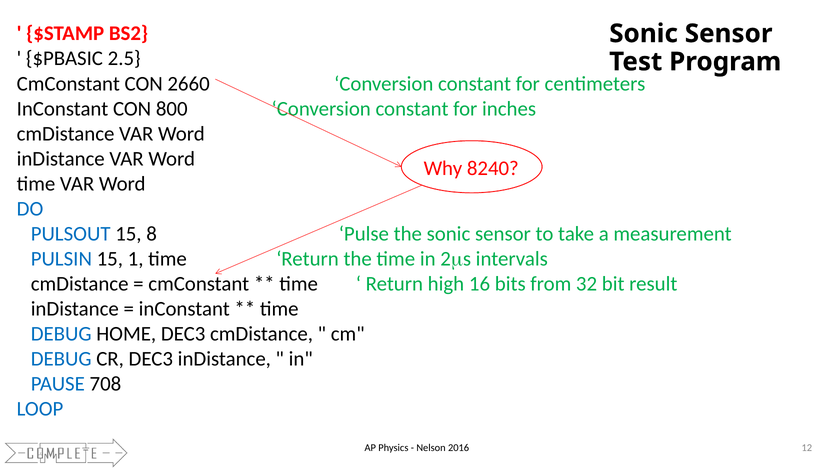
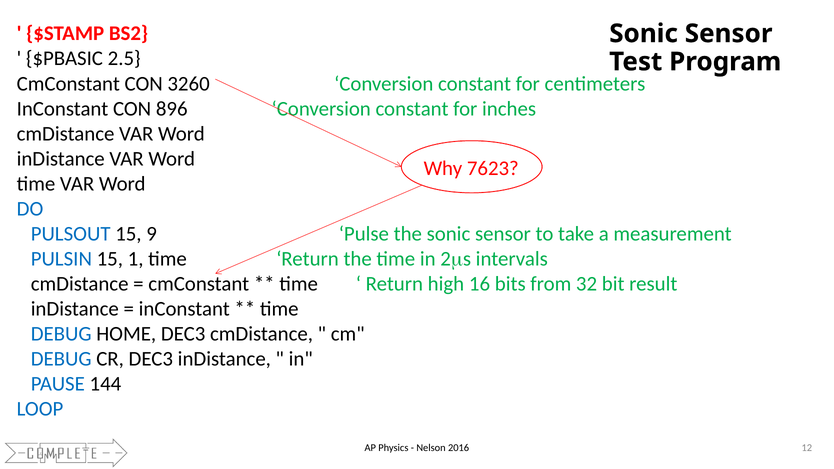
2660: 2660 -> 3260
800: 800 -> 896
8240: 8240 -> 7623
8: 8 -> 9
708: 708 -> 144
